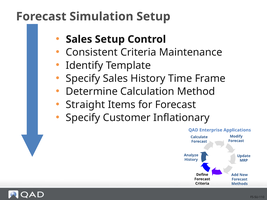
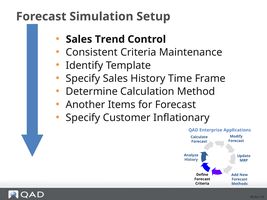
Sales Setup: Setup -> Trend
Straight: Straight -> Another
